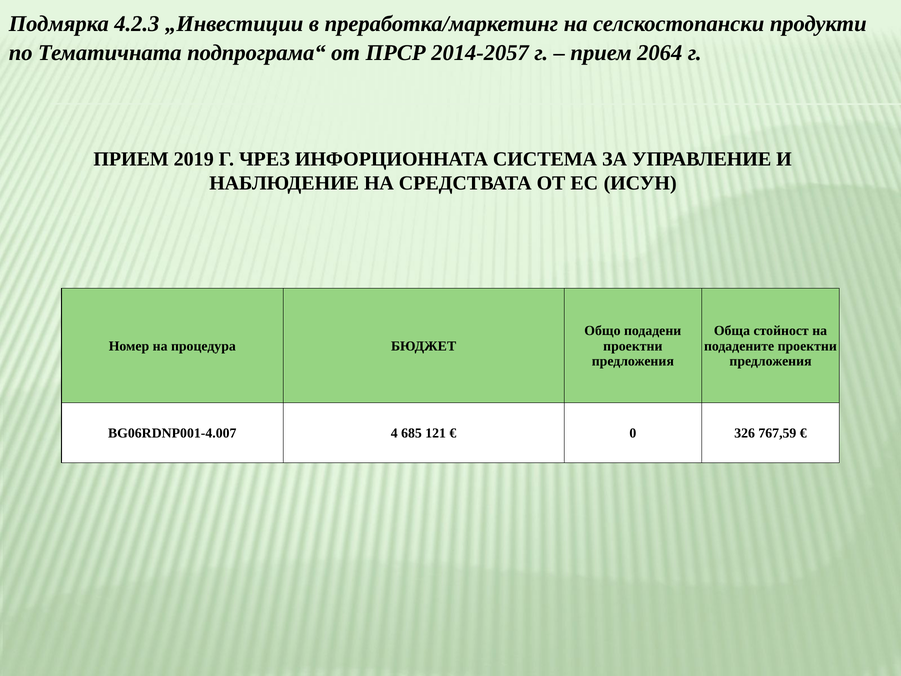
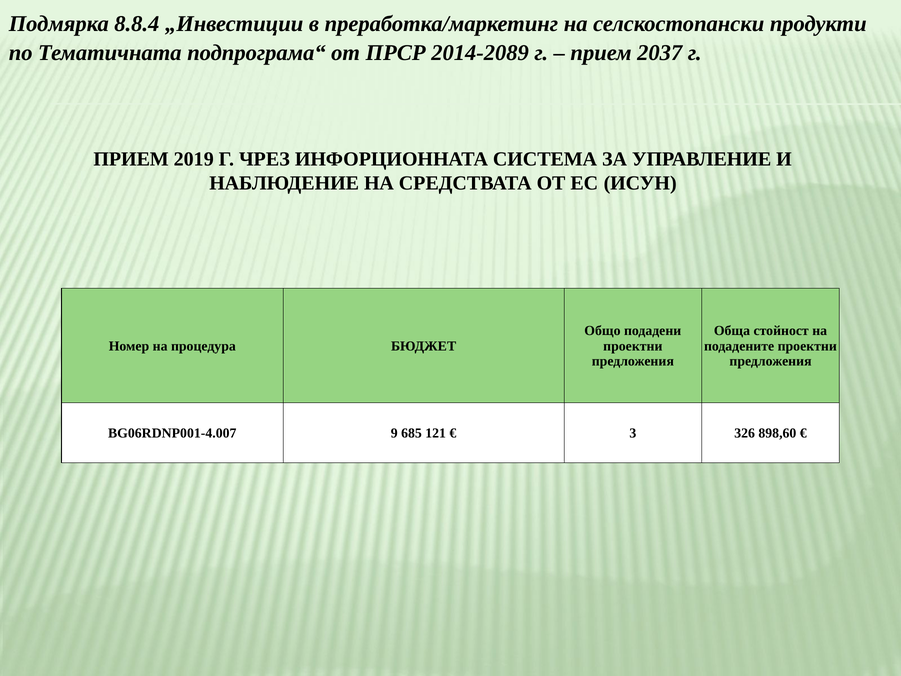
4.2.3: 4.2.3 -> 8.8.4
2014-2057: 2014-2057 -> 2014-2089
2064: 2064 -> 2037
4: 4 -> 9
0: 0 -> 3
767,59: 767,59 -> 898,60
